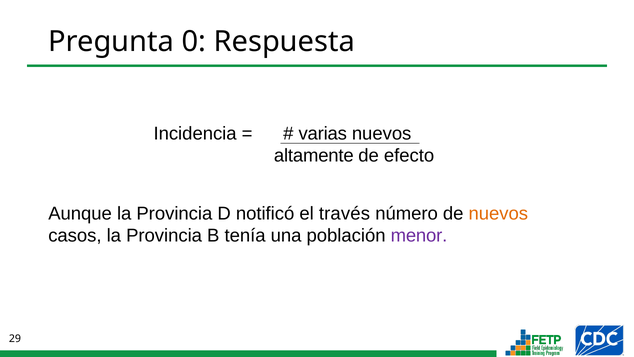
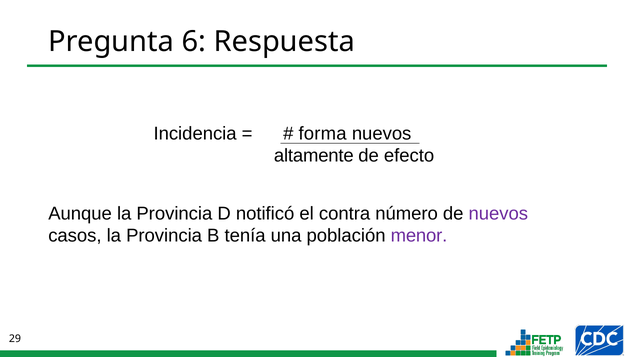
0: 0 -> 6
varias: varias -> forma
través: través -> contra
nuevos at (498, 213) colour: orange -> purple
